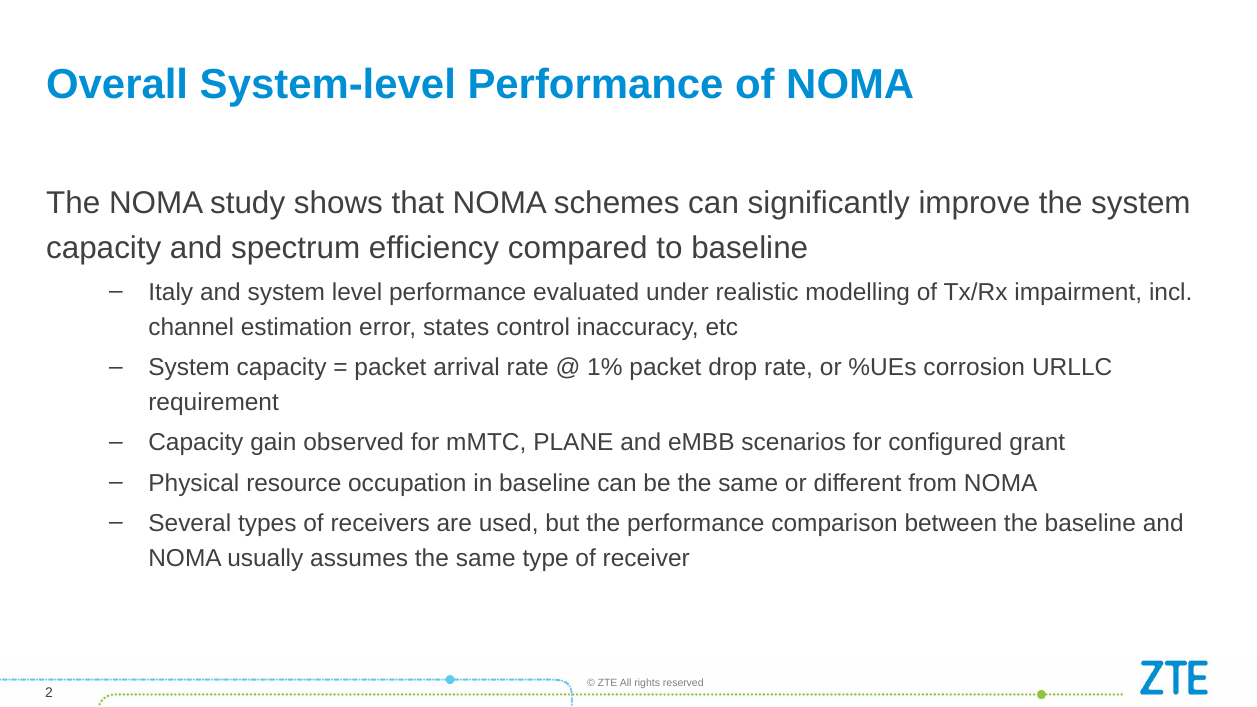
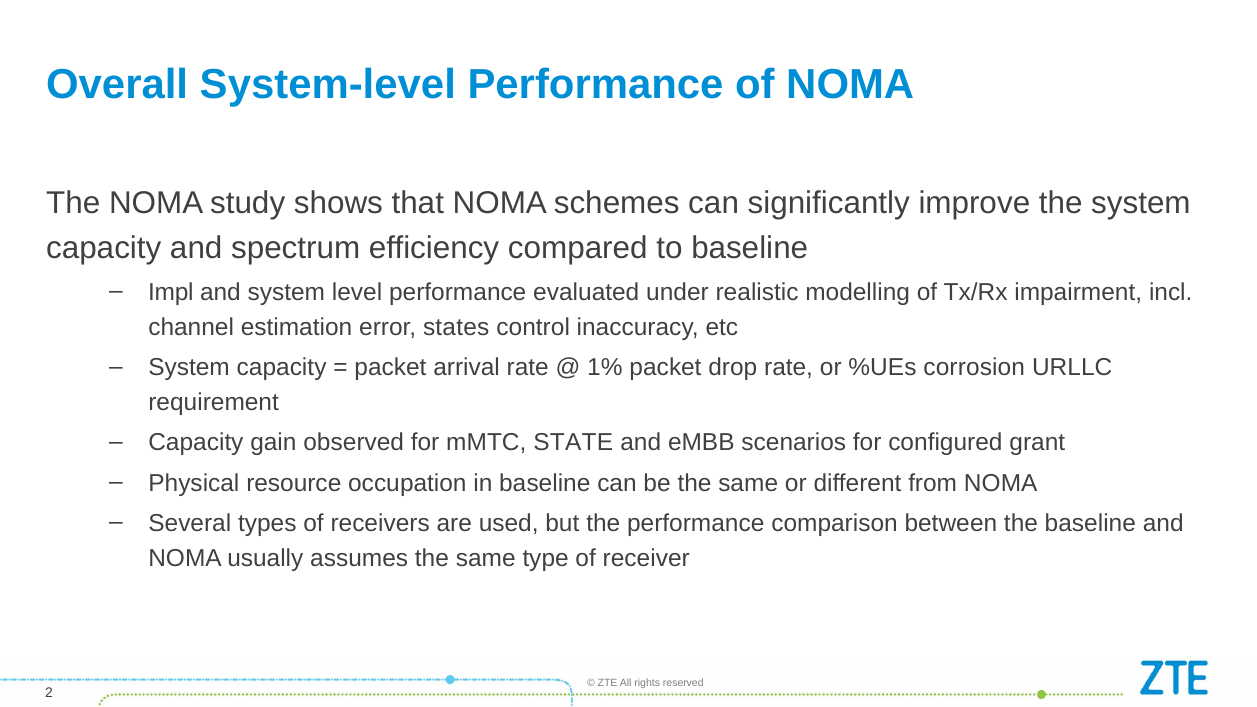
Italy: Italy -> Impl
PLANE: PLANE -> STATE
